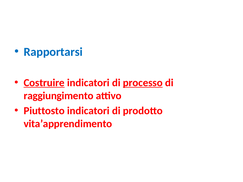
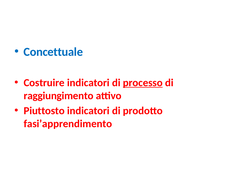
Rapportarsi: Rapportarsi -> Concettuale
Costruire underline: present -> none
vita’apprendimento: vita’apprendimento -> fasi’apprendimento
